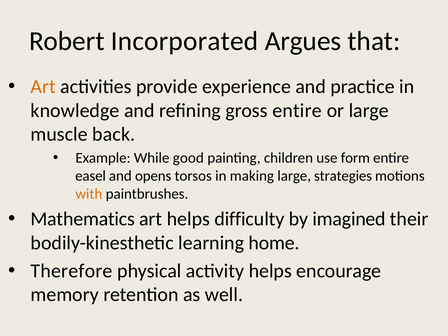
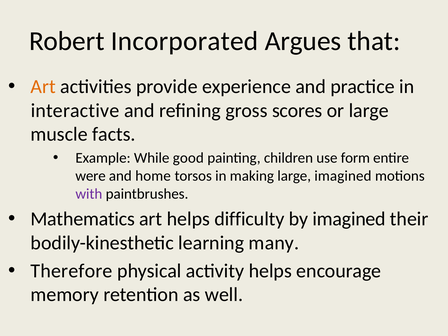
knowledge: knowledge -> interactive
gross entire: entire -> scores
back: back -> facts
easel: easel -> were
opens: opens -> home
large strategies: strategies -> imagined
with colour: orange -> purple
home: home -> many
